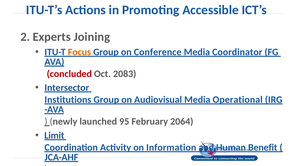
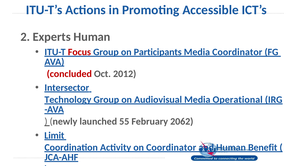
Experts Joining: Joining -> Human
Focus colour: orange -> red
Conference: Conference -> Participants
2083: 2083 -> 2012
Institutions: Institutions -> Technology
95: 95 -> 55
2064: 2064 -> 2062
on Information: Information -> Coordinator
